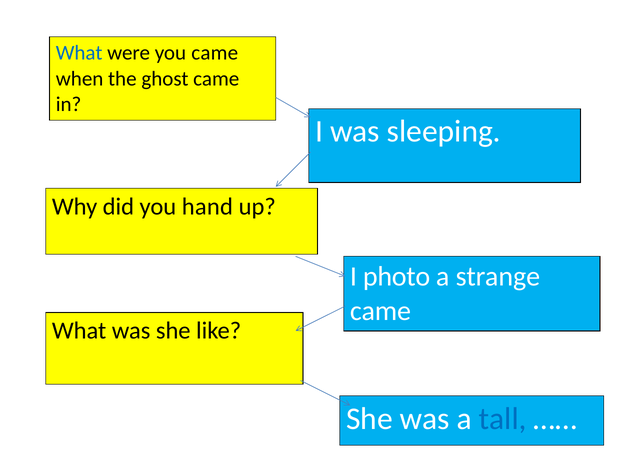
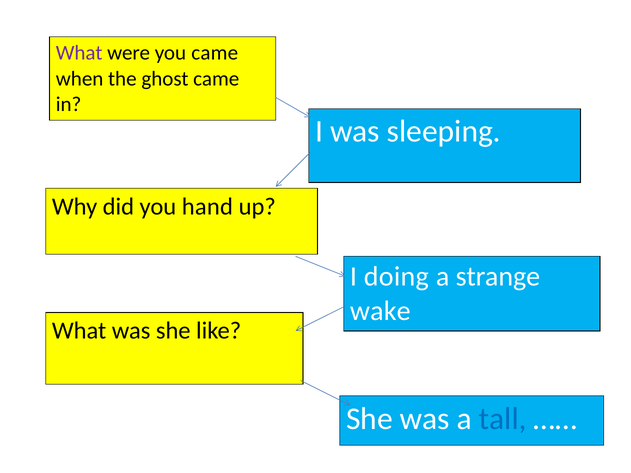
What at (79, 53) colour: blue -> purple
photo: photo -> doing
came at (380, 311): came -> wake
